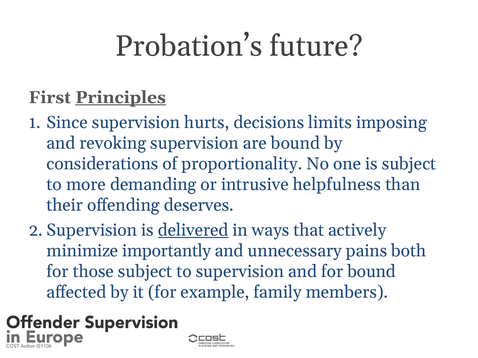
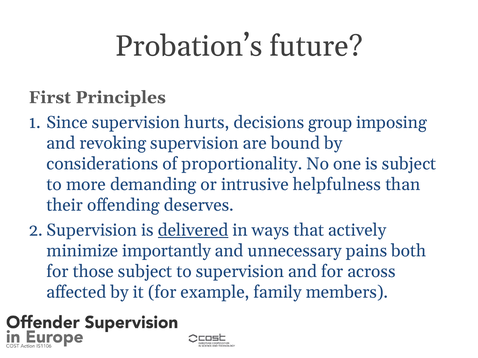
Principles underline: present -> none
limits: limits -> group
for bound: bound -> across
